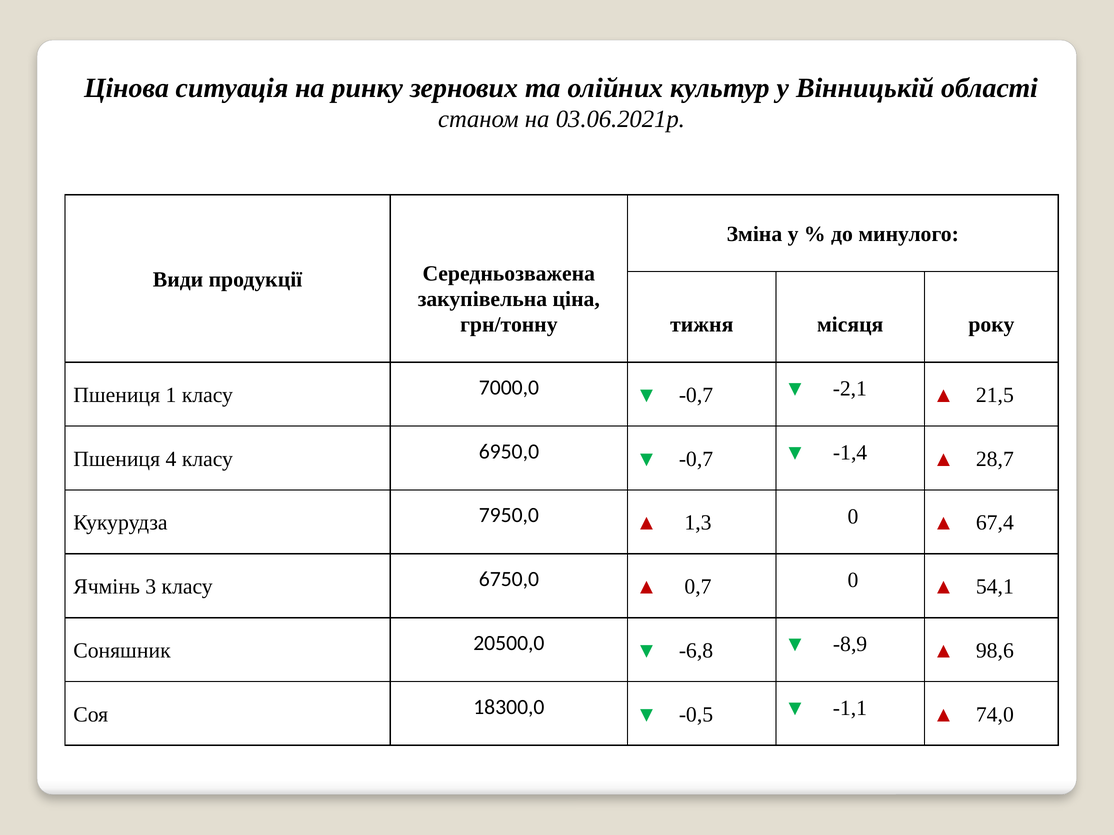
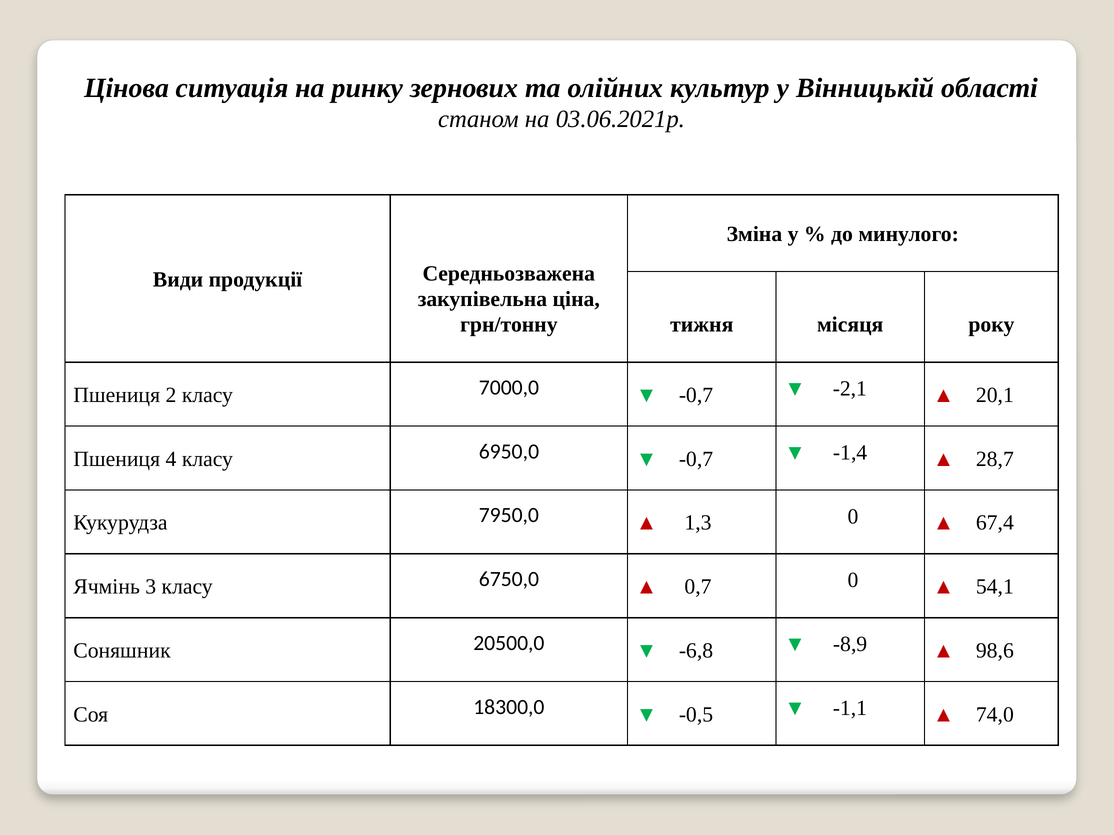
1: 1 -> 2
21,5: 21,5 -> 20,1
